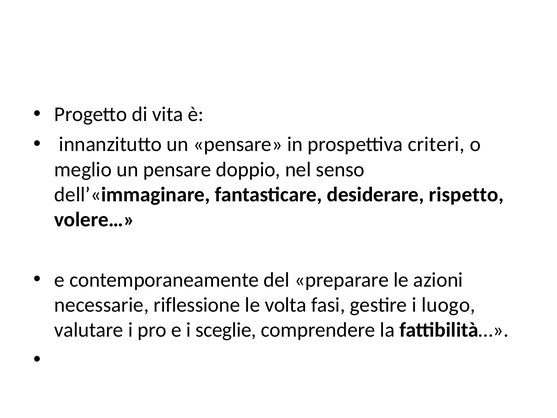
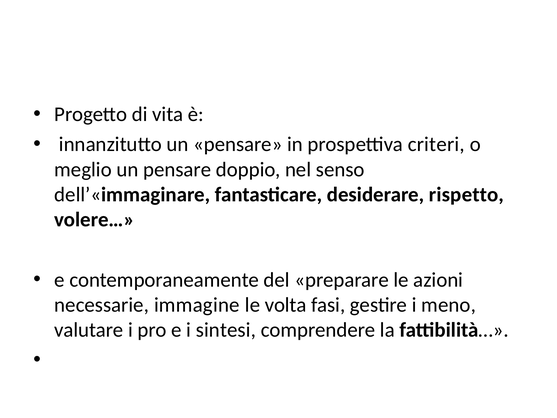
riflessione: riflessione -> immagine
luogo: luogo -> meno
sceglie: sceglie -> sintesi
